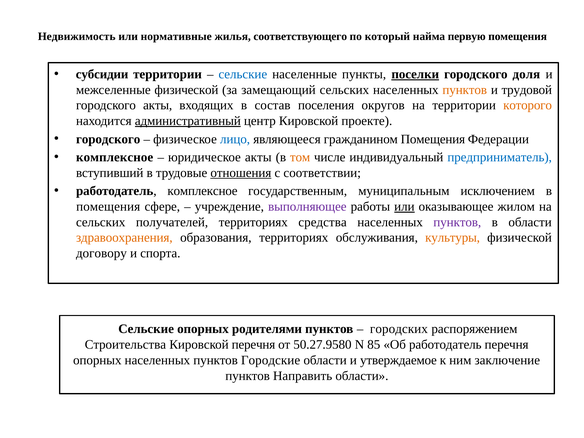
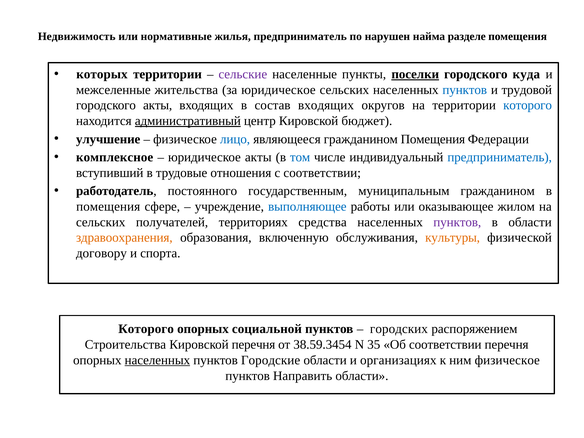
жилья соответствующего: соответствующего -> предприниматель
который: который -> нарушен
первую: первую -> разделе
субсидии: субсидии -> которых
сельские at (243, 74) colour: blue -> purple
доля: доля -> куда
межселенные физической: физической -> жительства
за замещающий: замещающий -> юридическое
пунктов at (465, 90) colour: orange -> blue
состав поселения: поселения -> входящих
которого at (528, 105) colour: orange -> blue
проекте: проекте -> бюджет
городского at (108, 139): городского -> улучшение
том colour: orange -> blue
отношения underline: present -> none
работодатель комплексное: комплексное -> постоянного
муниципальным исключением: исключением -> гражданином
выполняющее colour: purple -> blue
или at (404, 207) underline: present -> none
образования территориях: территориях -> включенную
Сельские at (146, 329): Сельские -> Которого
родителями: родителями -> социальной
50.27.9580: 50.27.9580 -> 38.59.3454
85: 85 -> 35
Об работодатель: работодатель -> соответствии
населенных at (157, 360) underline: none -> present
утверждаемое: утверждаемое -> организациях
ним заключение: заключение -> физическое
